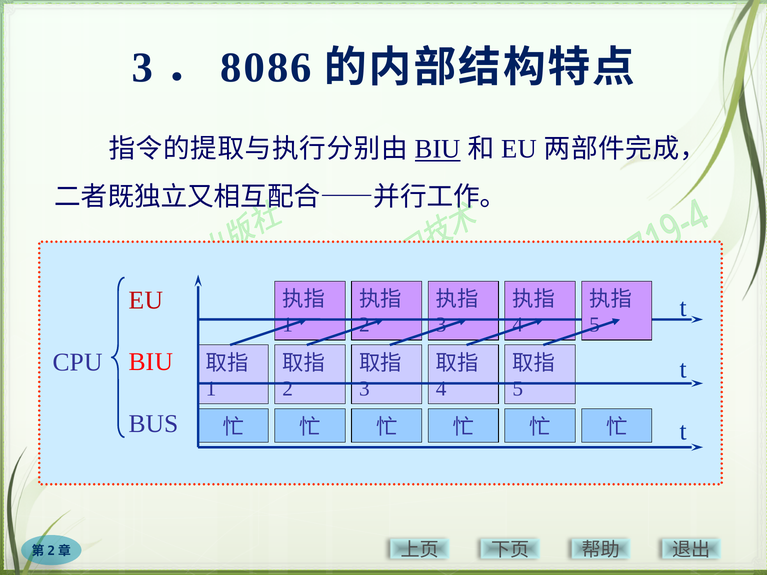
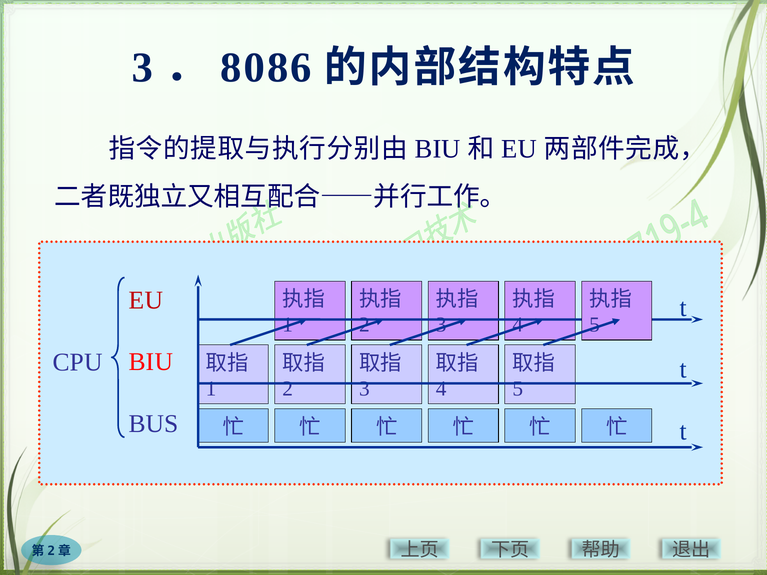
BIU at (438, 149) underline: present -> none
